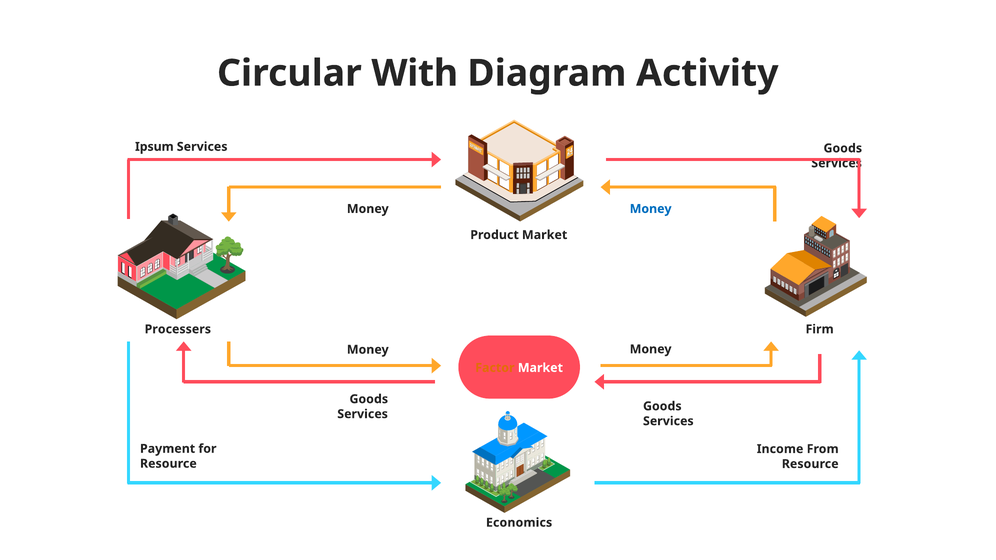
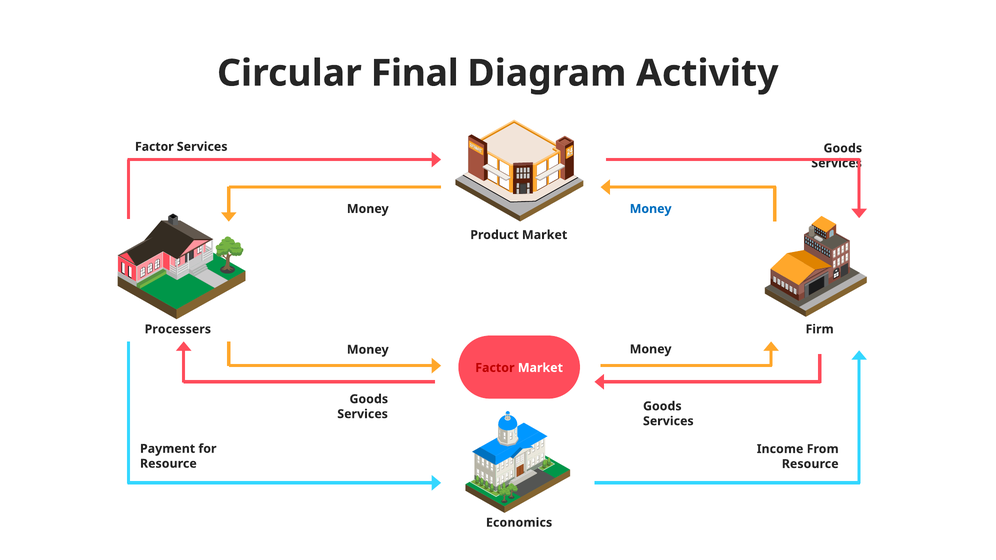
With: With -> Final
Ipsum at (154, 147): Ipsum -> Factor
Factor at (495, 368) colour: orange -> red
